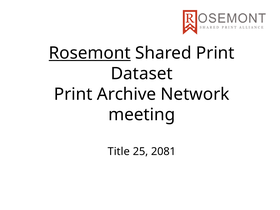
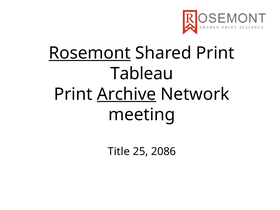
Dataset: Dataset -> Tableau
Archive underline: none -> present
2081: 2081 -> 2086
